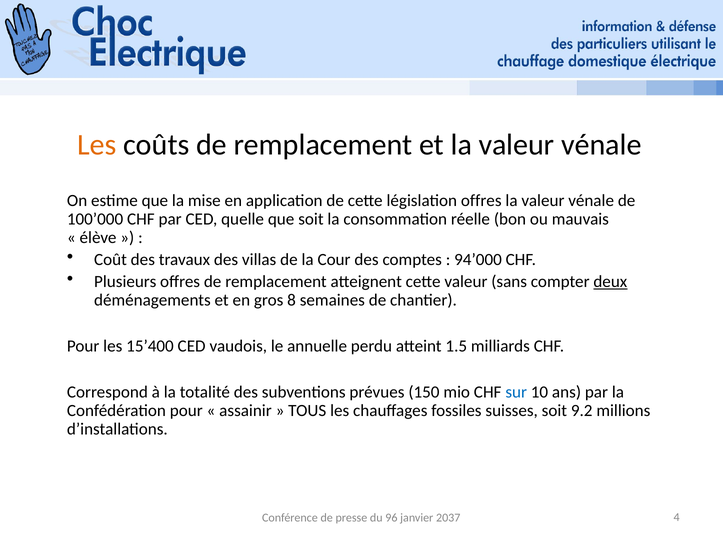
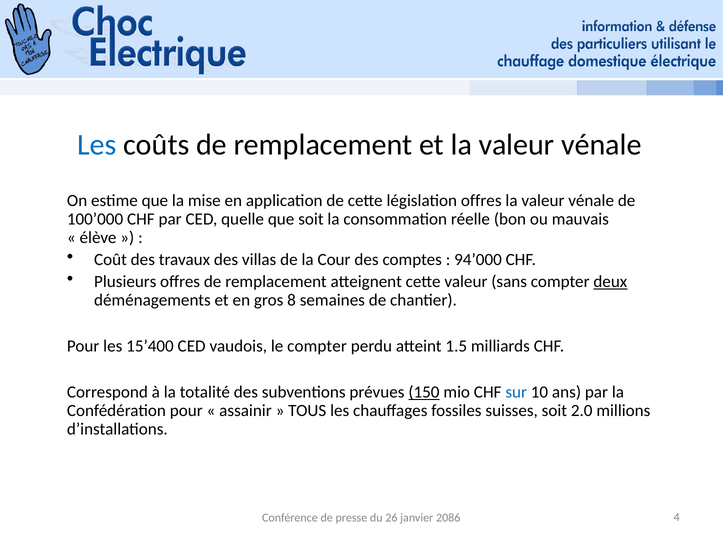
Les at (97, 145) colour: orange -> blue
le annuelle: annuelle -> compter
150 underline: none -> present
9.2: 9.2 -> 2.0
96: 96 -> 26
2037: 2037 -> 2086
